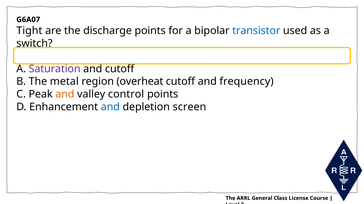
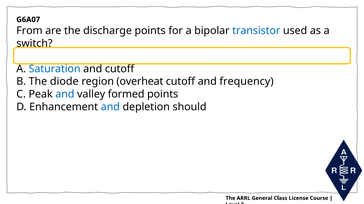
Tight: Tight -> From
Saturation colour: purple -> blue
metal: metal -> diode
and at (65, 95) colour: orange -> blue
control: control -> formed
screen: screen -> should
